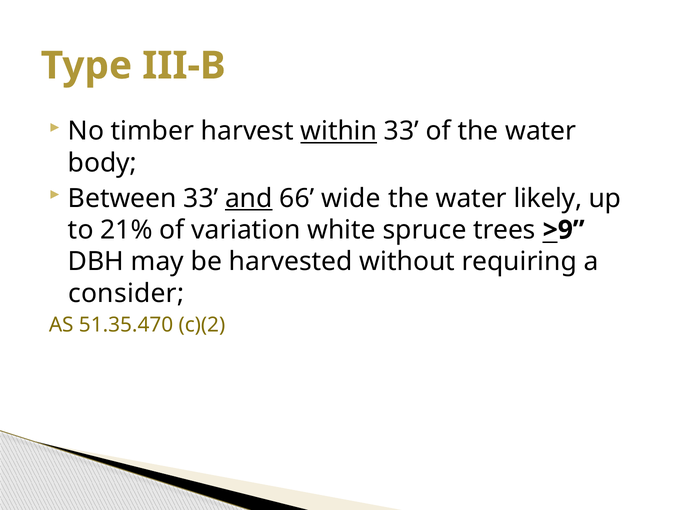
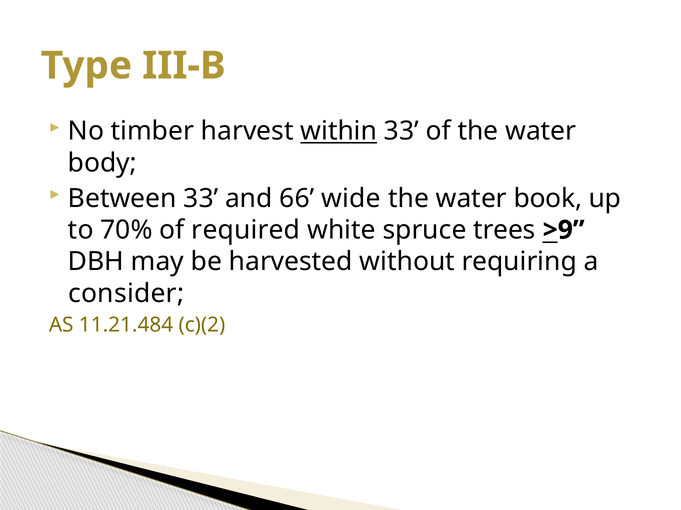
and underline: present -> none
likely: likely -> book
21%: 21% -> 70%
variation: variation -> required
51.35.470: 51.35.470 -> 11.21.484
